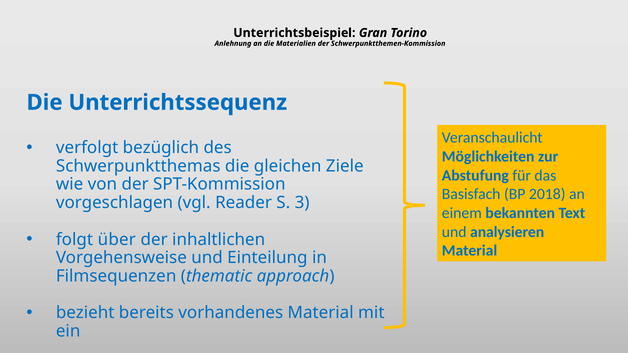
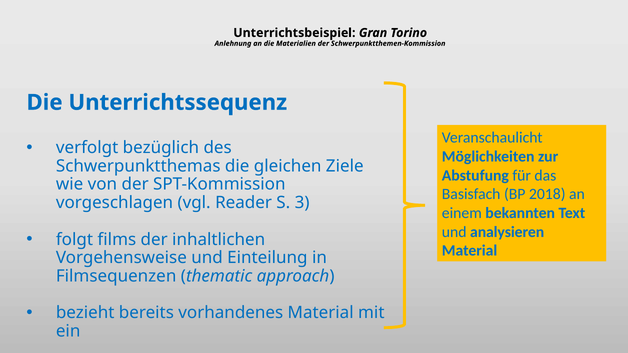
über: über -> films
